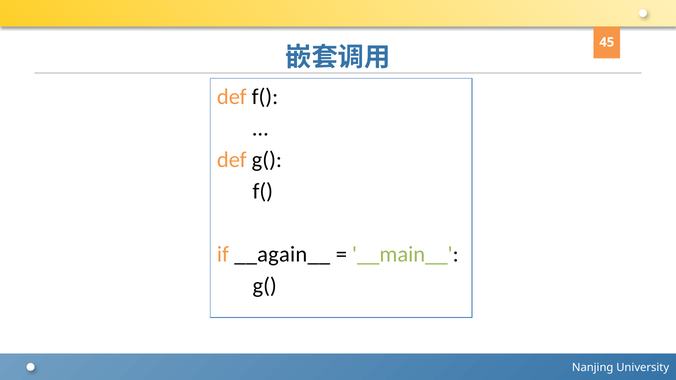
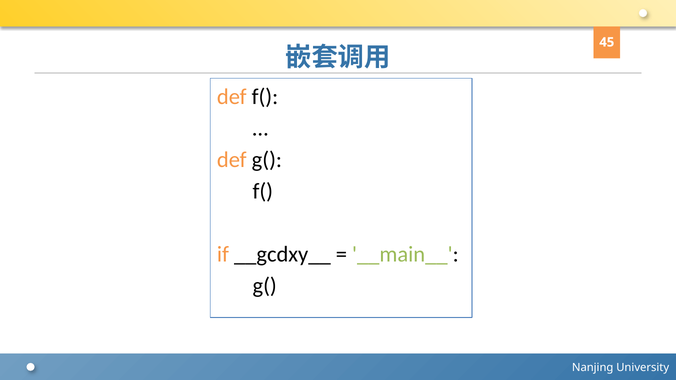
__again__: __again__ -> __gcdxy__
